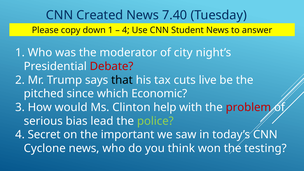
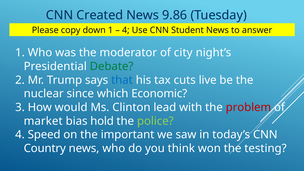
7.40: 7.40 -> 9.86
Debate colour: red -> green
that colour: black -> blue
pitched: pitched -> nuclear
help: help -> lead
serious: serious -> market
lead: lead -> hold
Secret: Secret -> Speed
Cyclone: Cyclone -> Country
